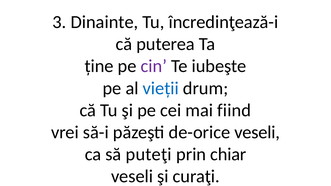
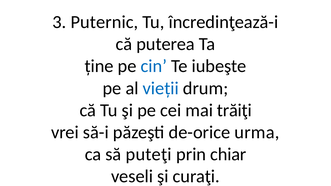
Dinainte: Dinainte -> Puternic
cinʼ colour: purple -> blue
fiind: fiind -> trăiţi
de-orice veseli: veseli -> urma
